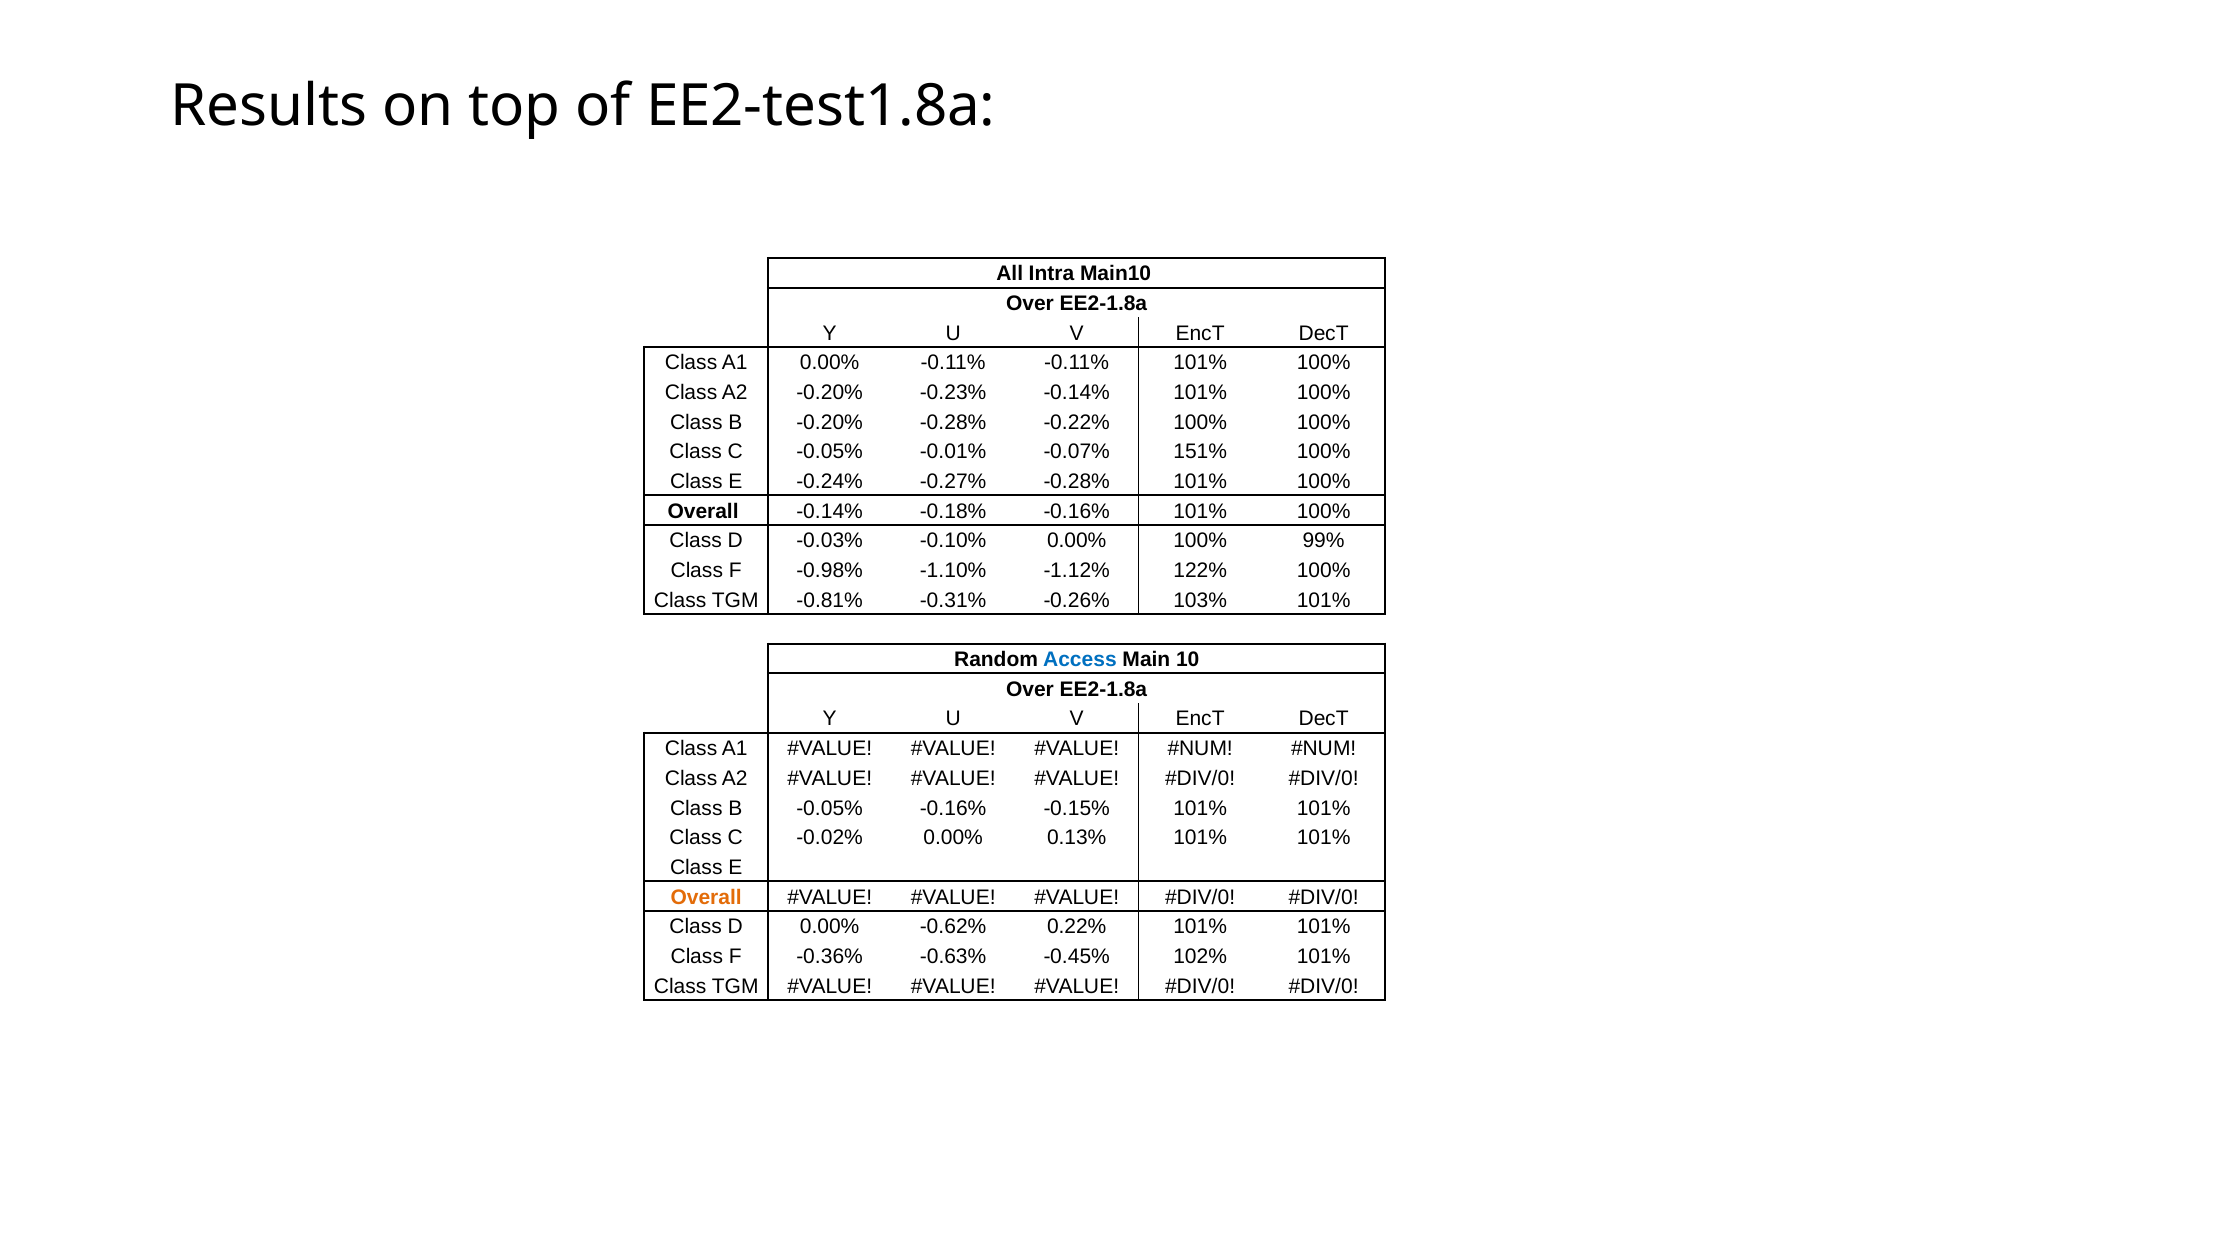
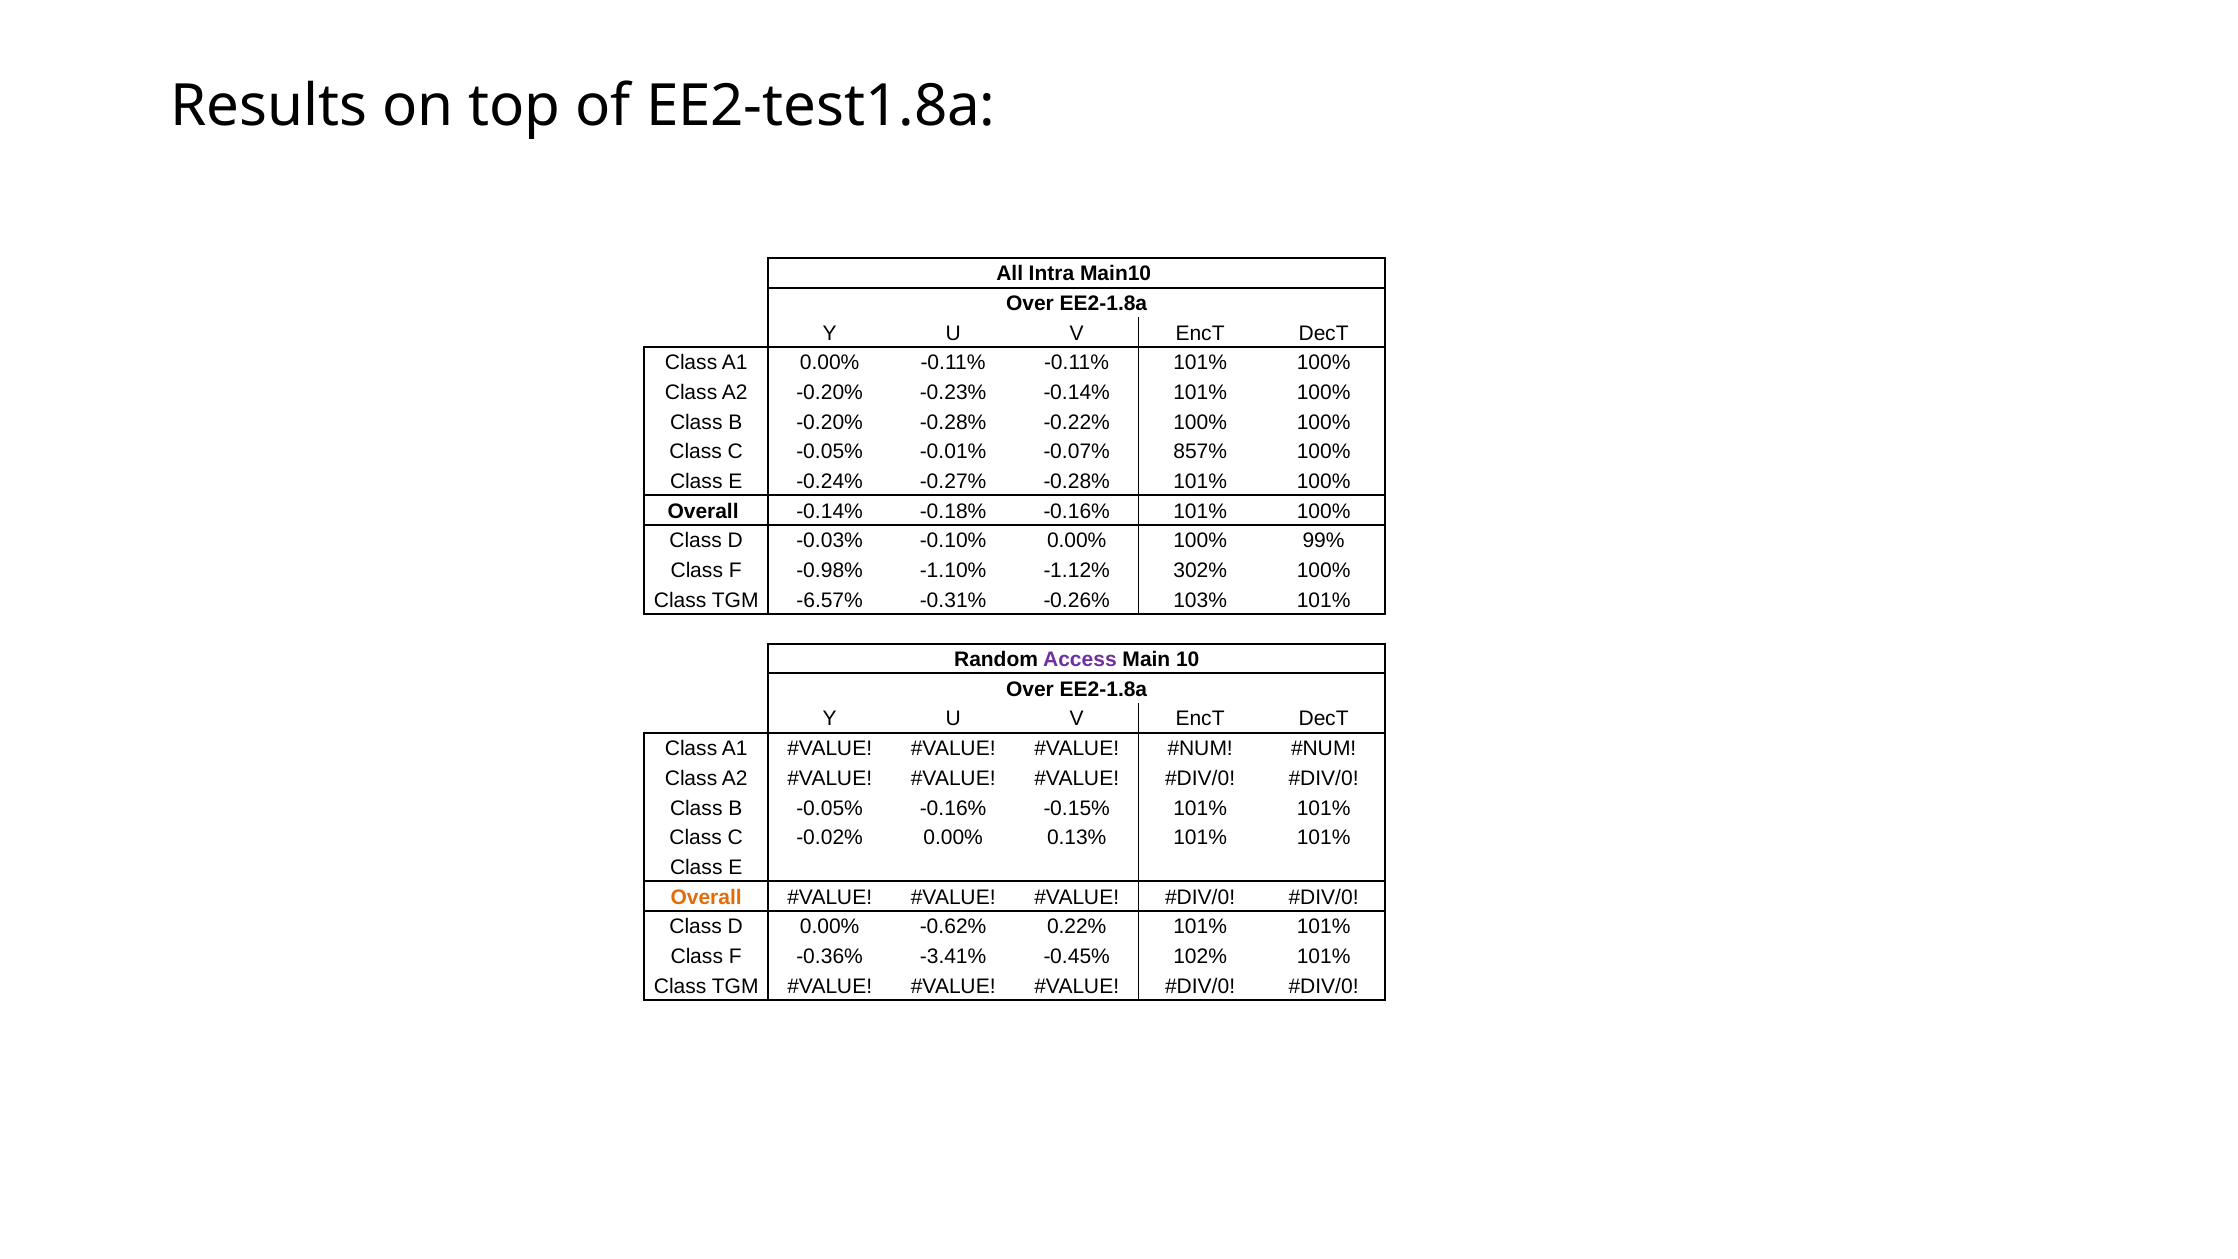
151%: 151% -> 857%
122%: 122% -> 302%
-0.81%: -0.81% -> -6.57%
Access colour: blue -> purple
-0.63%: -0.63% -> -3.41%
